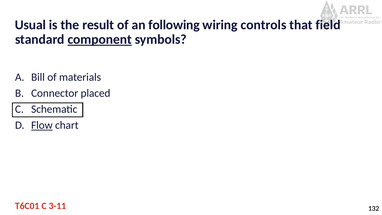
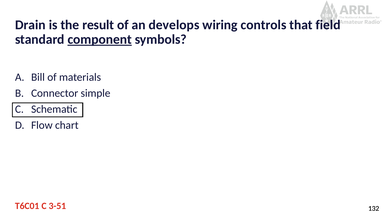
Usual: Usual -> Drain
following: following -> develops
placed: placed -> simple
Flow underline: present -> none
3-11: 3-11 -> 3-51
